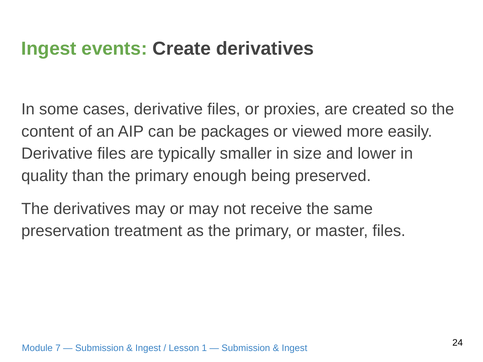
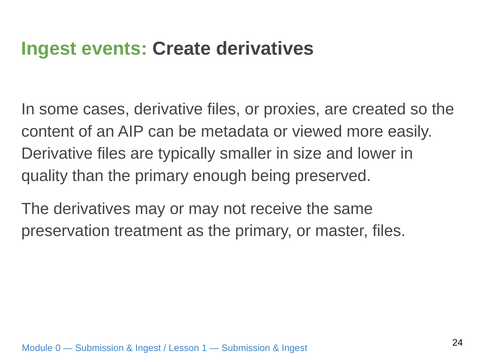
packages: packages -> metadata
7: 7 -> 0
